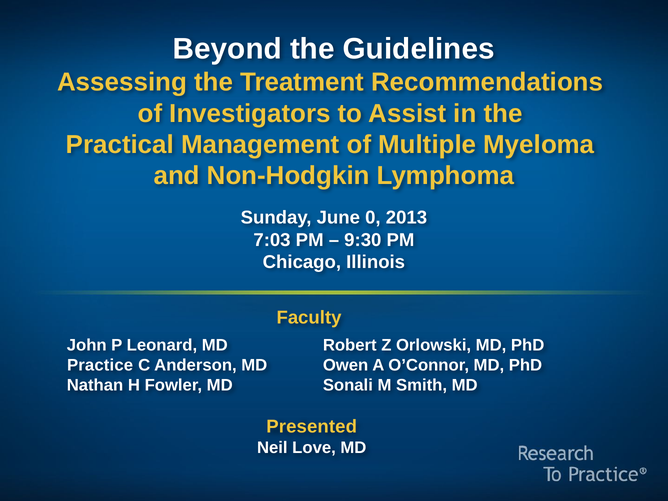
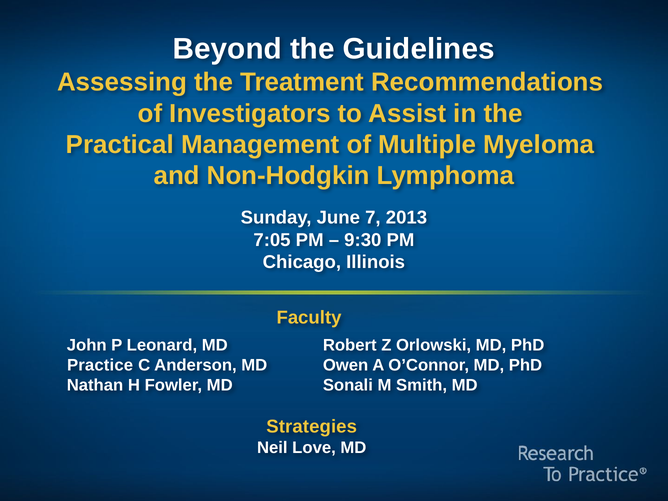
0: 0 -> 7
7:03: 7:03 -> 7:05
Presented: Presented -> Strategies
